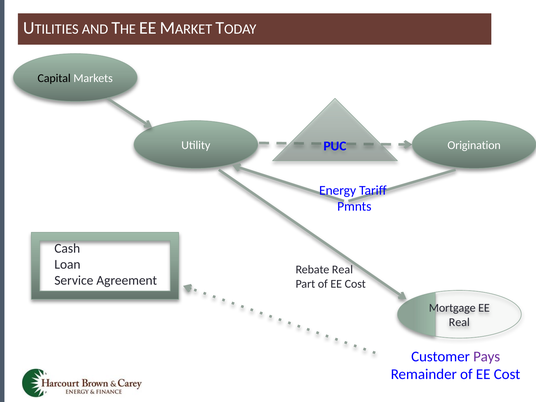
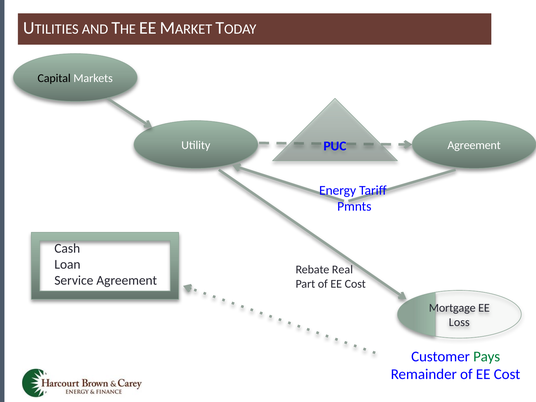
PUC Origination: Origination -> Agreement
Real at (459, 322): Real -> Loss
Pays colour: purple -> green
